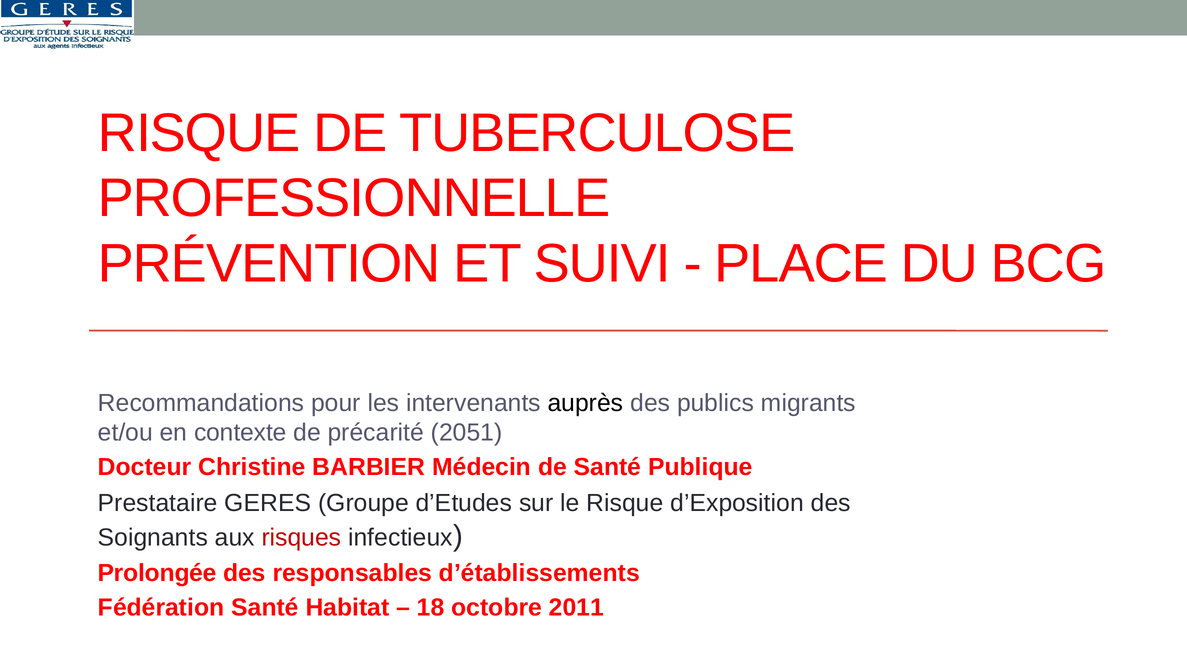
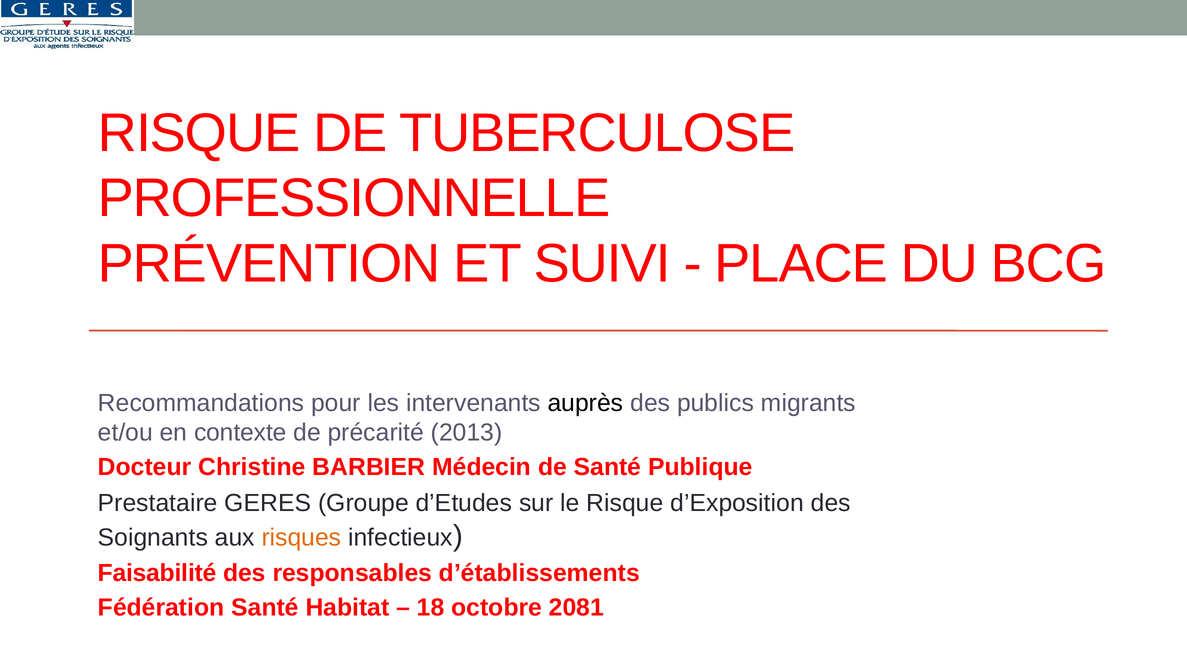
2051: 2051 -> 2013
risques colour: red -> orange
Prolongée: Prolongée -> Faisabilité
2011: 2011 -> 2081
